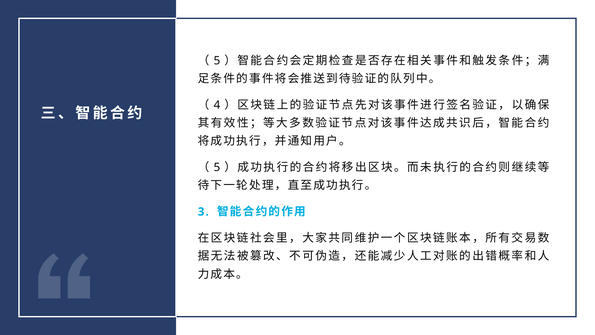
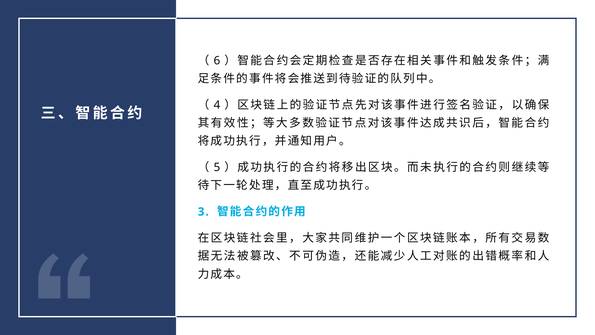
5 at (217, 61): 5 -> 6
